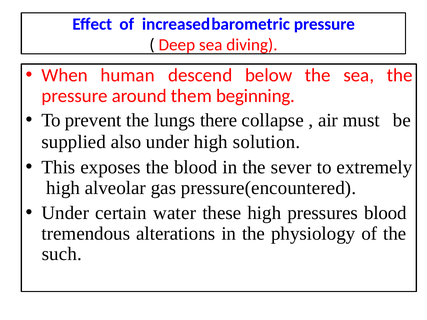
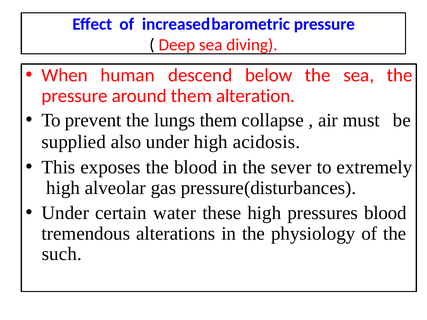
beginning: beginning -> alteration
lungs there: there -> them
solution: solution -> acidosis
pressure(encountered: pressure(encountered -> pressure(disturbances
